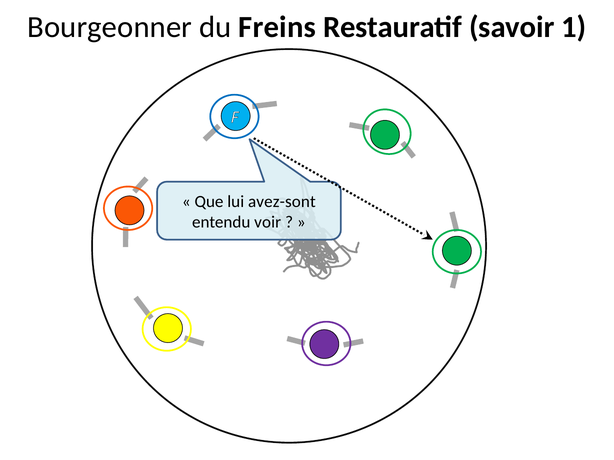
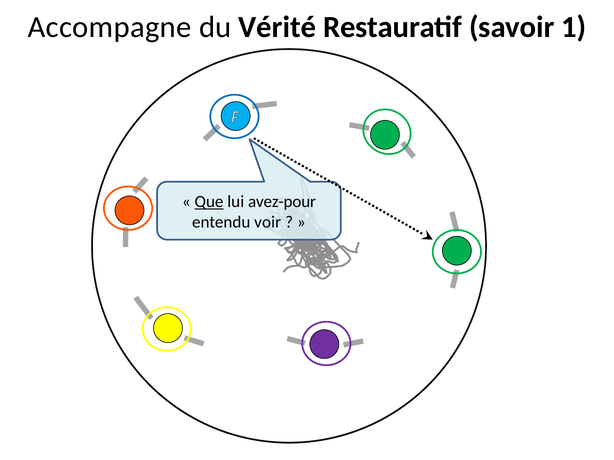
Bourgeonner: Bourgeonner -> Accompagne
Freins: Freins -> Vérité
Que underline: none -> present
avez-sont: avez-sont -> avez-pour
